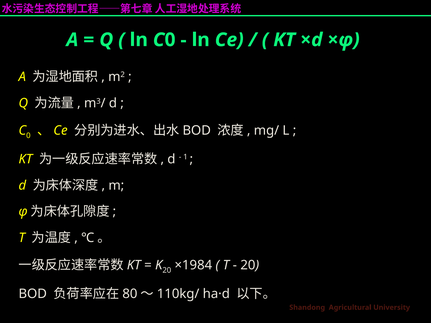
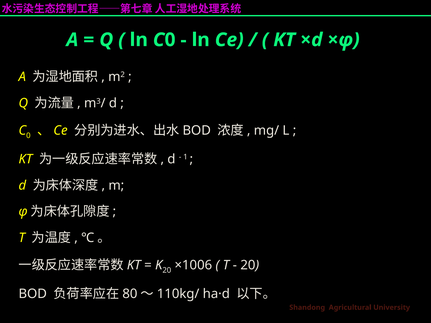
×1984: ×1984 -> ×1006
